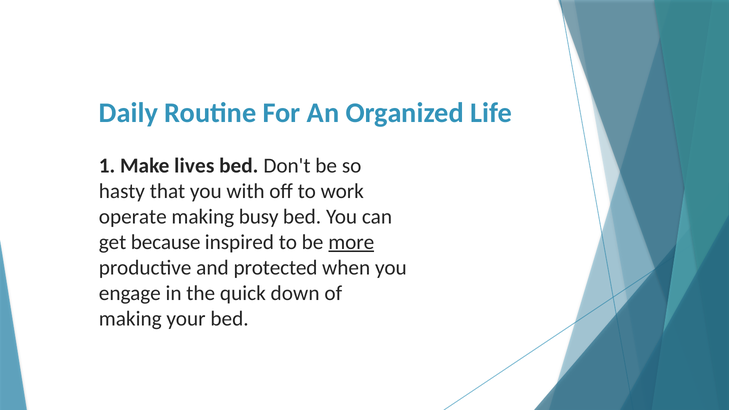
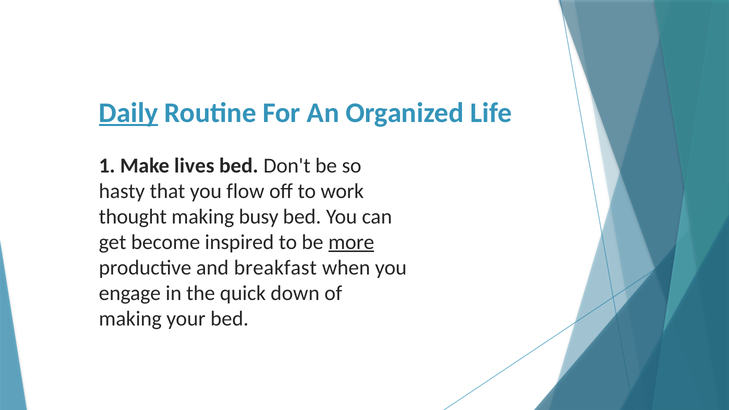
Daily underline: none -> present
with: with -> flow
operate: operate -> thought
because: because -> become
protected: protected -> breakfast
